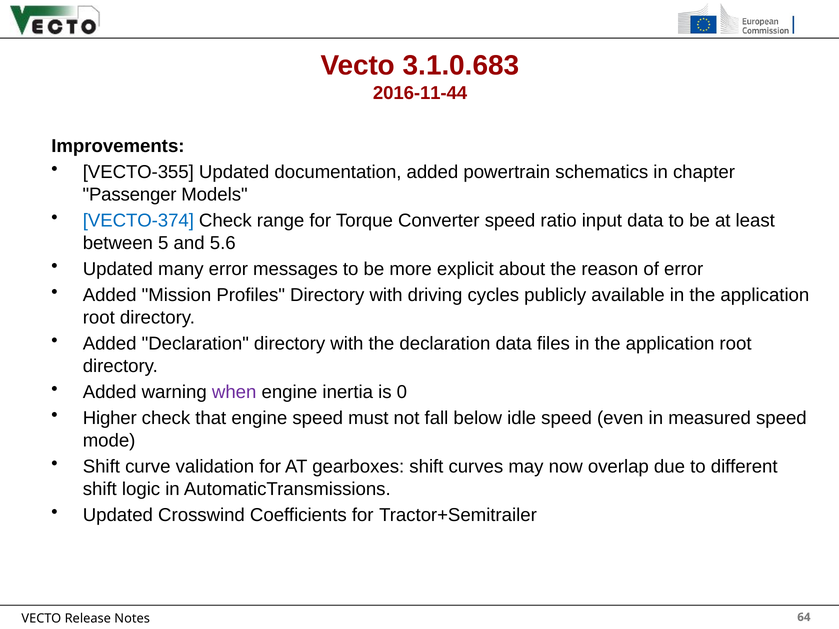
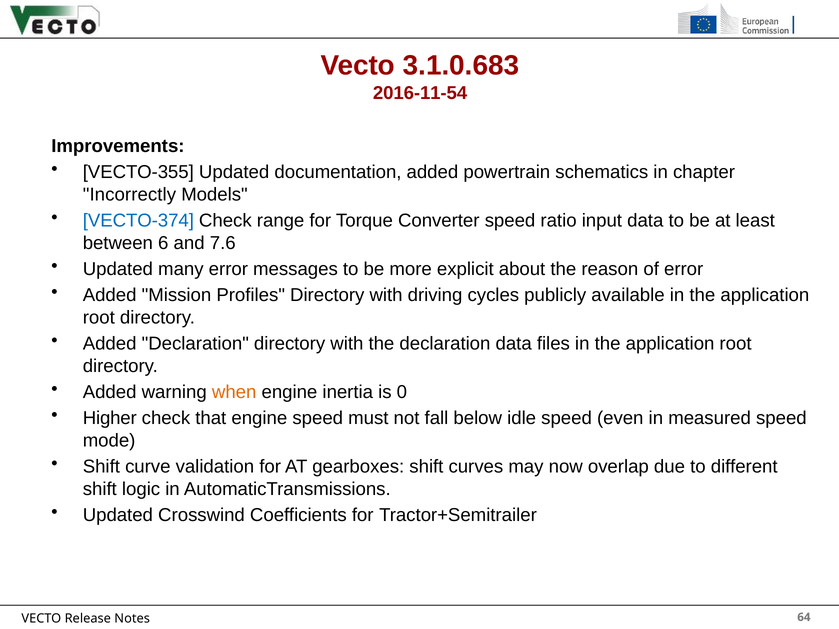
2016-11-44: 2016-11-44 -> 2016-11-54
Passenger: Passenger -> Incorrectly
5: 5 -> 6
5.6: 5.6 -> 7.6
when colour: purple -> orange
